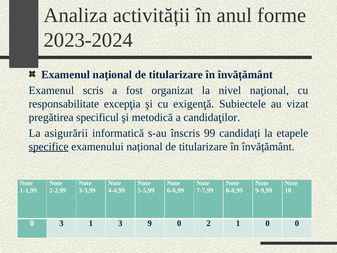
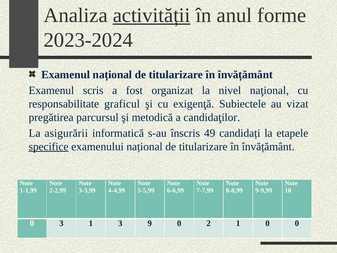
activității underline: none -> present
excepţia: excepţia -> graficul
specificul: specificul -> parcursul
99: 99 -> 49
